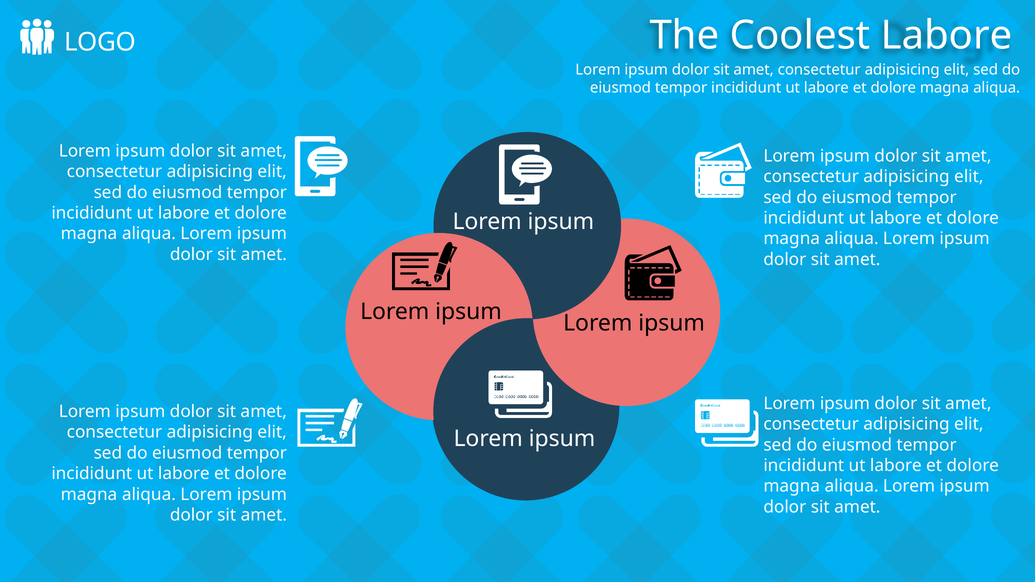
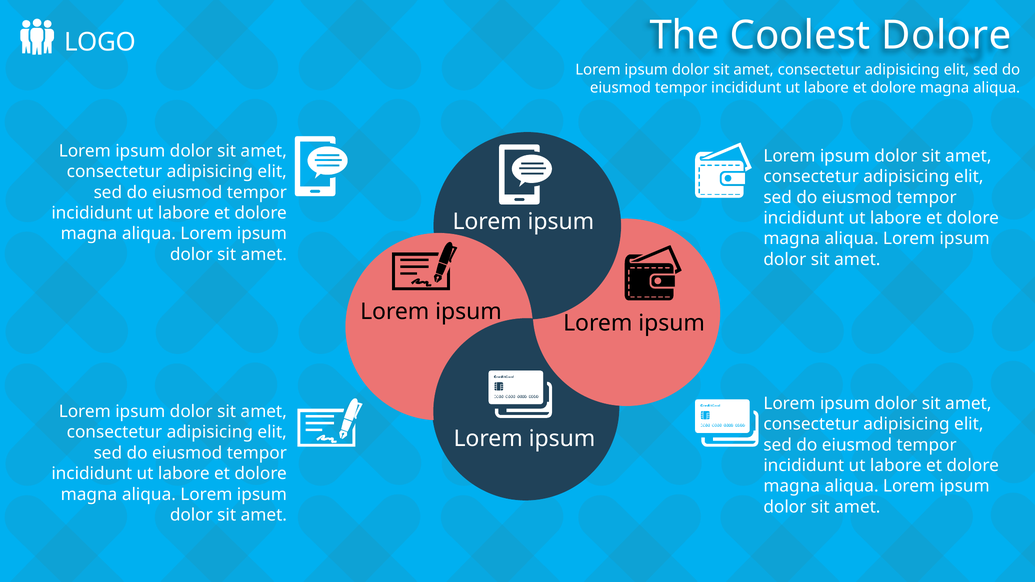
Coolest Labore: Labore -> Dolore
